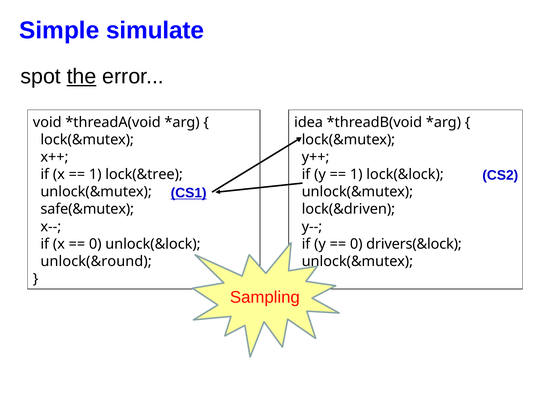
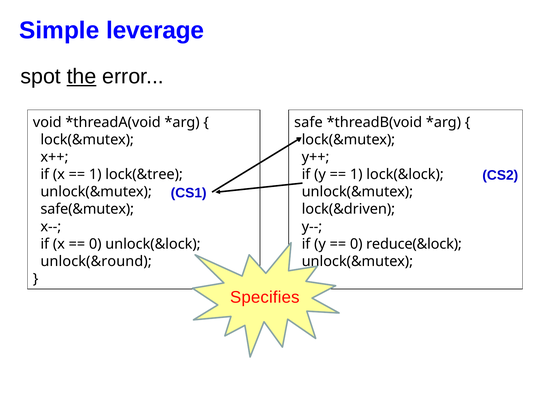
simulate: simulate -> leverage
idea: idea -> safe
CS1 underline: present -> none
drivers(&lock: drivers(&lock -> reduce(&lock
Sampling: Sampling -> Specifies
